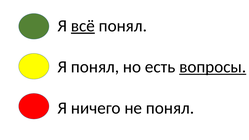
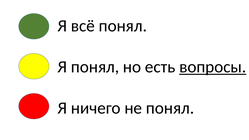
всё underline: present -> none
